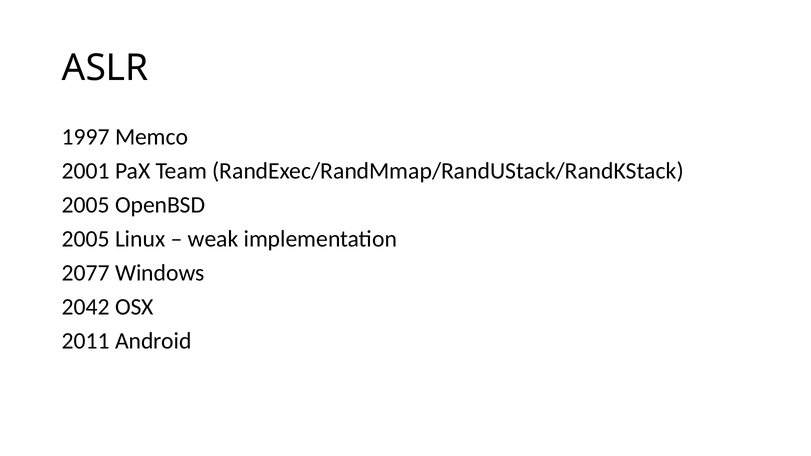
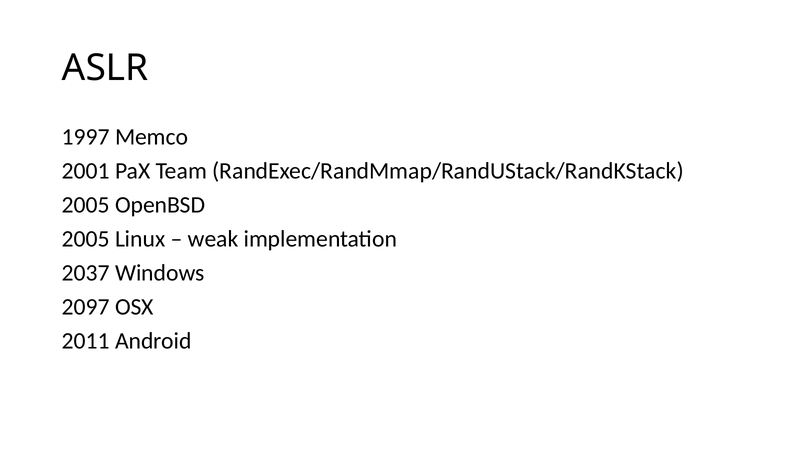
2077: 2077 -> 2037
2042: 2042 -> 2097
